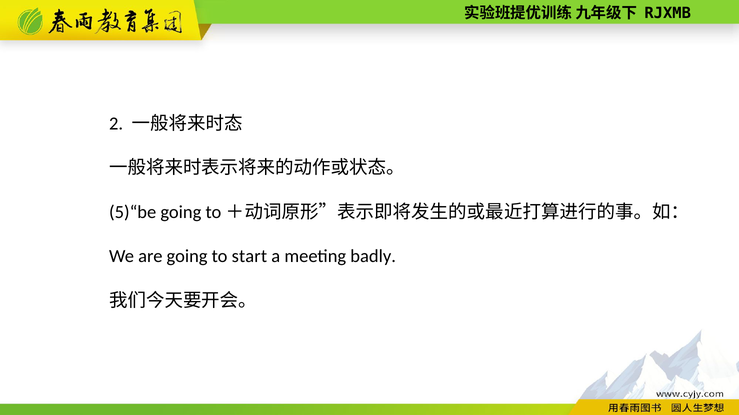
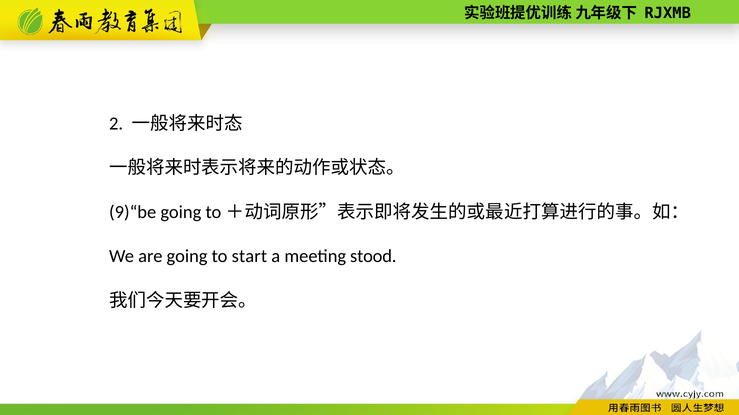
5)“be: 5)“be -> 9)“be
badly: badly -> stood
